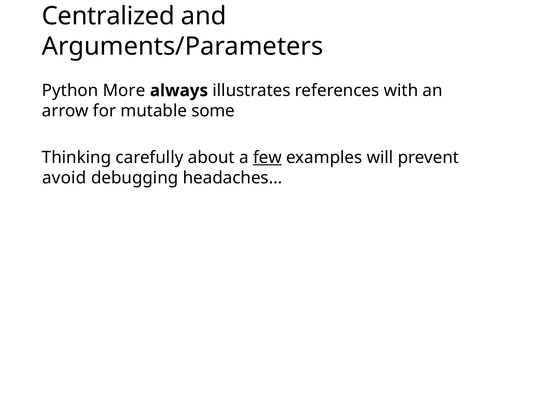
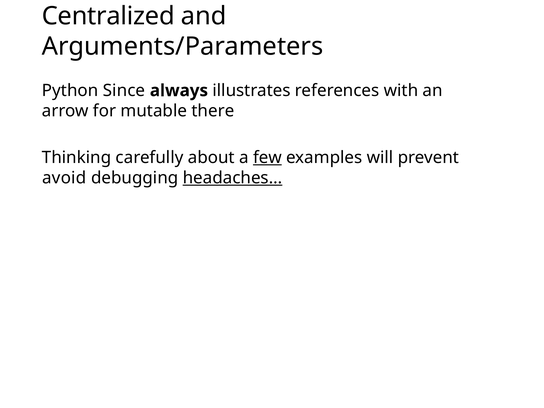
More: More -> Since
some: some -> there
headaches… underline: none -> present
